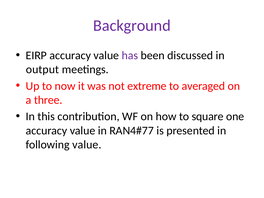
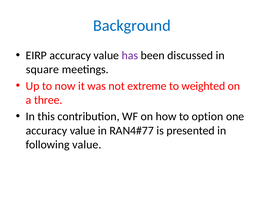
Background colour: purple -> blue
output: output -> square
averaged: averaged -> weighted
square: square -> option
